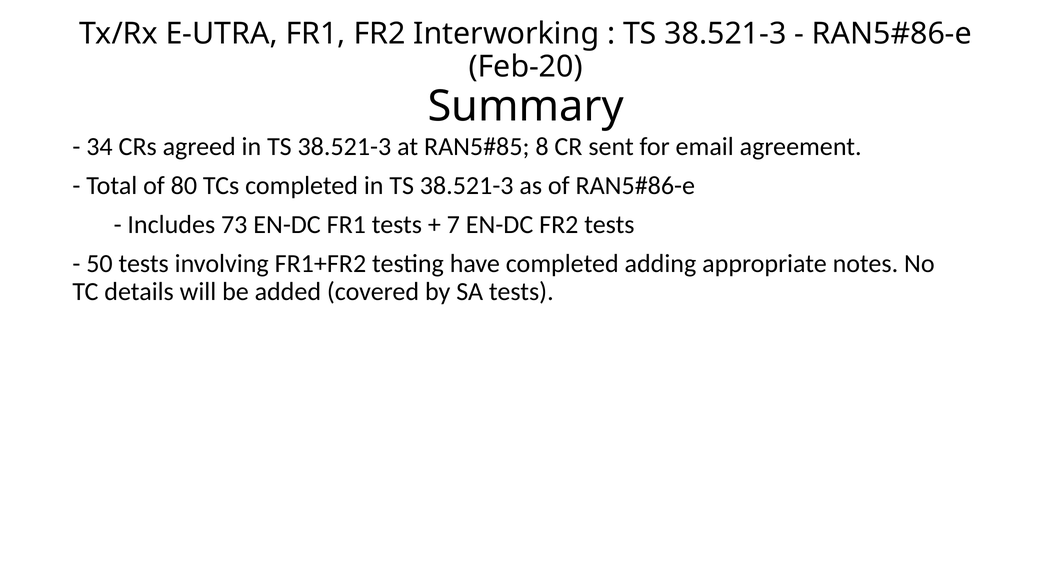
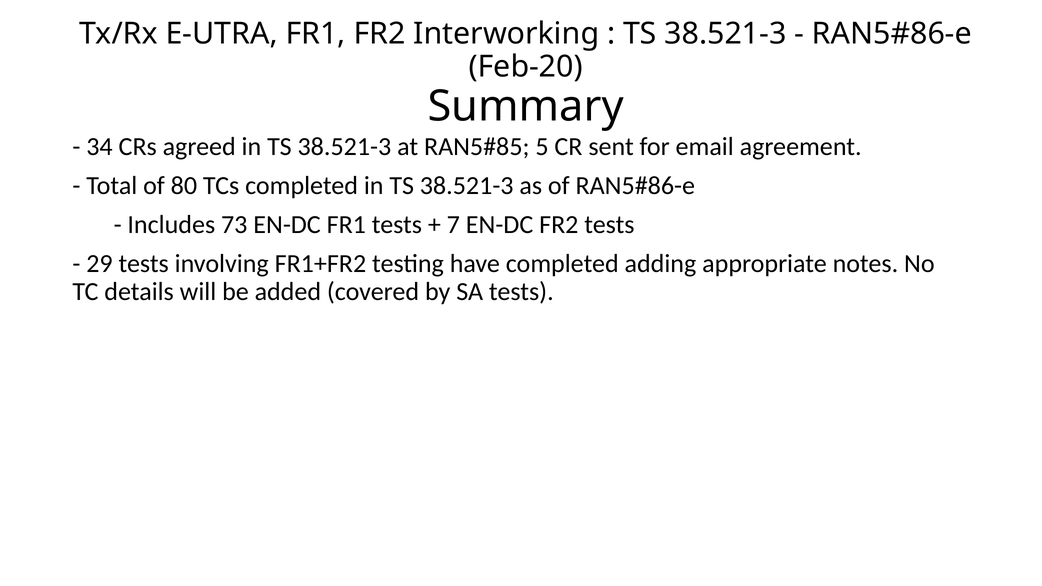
8: 8 -> 5
50: 50 -> 29
